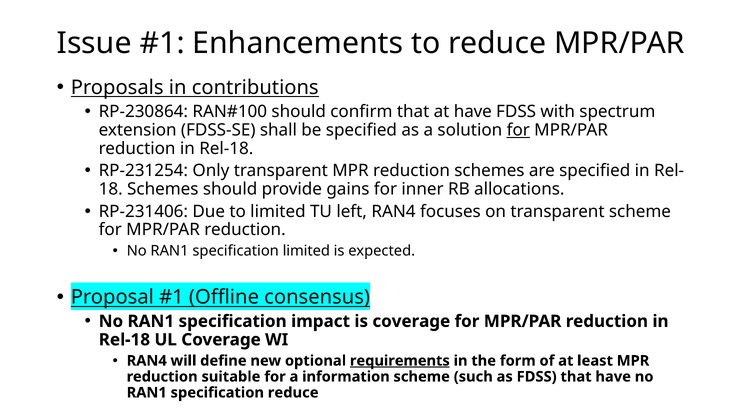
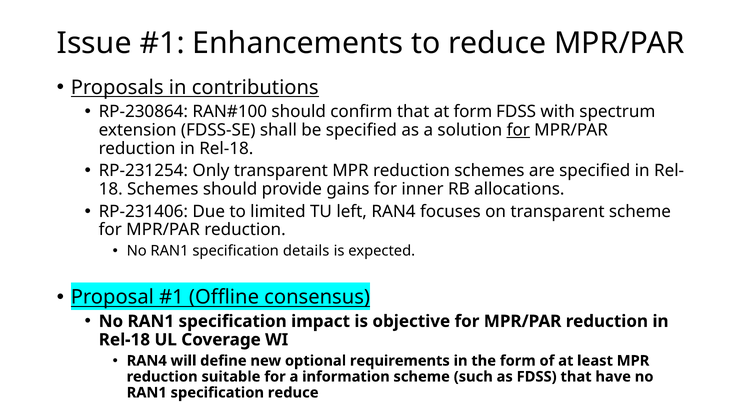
at have: have -> form
specification limited: limited -> details
is coverage: coverage -> objective
requirements underline: present -> none
